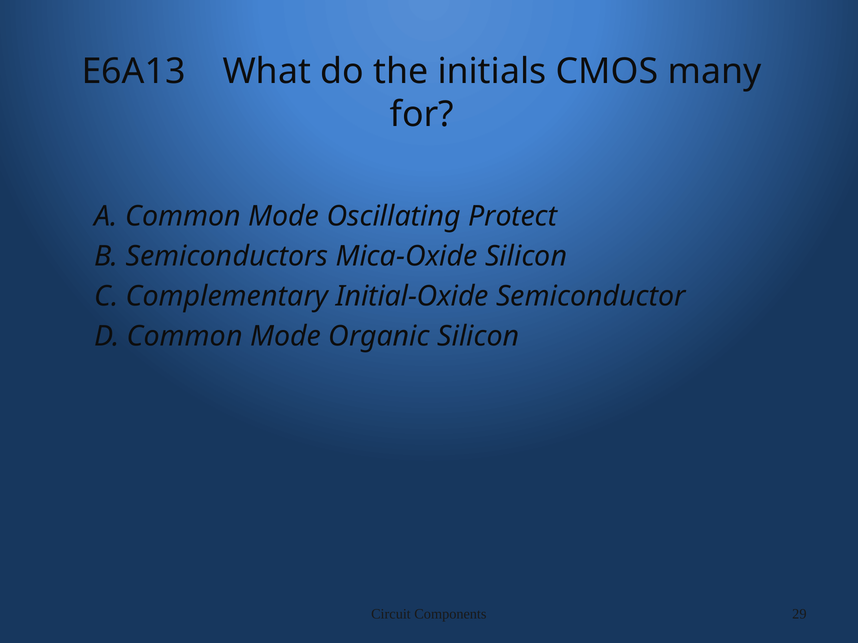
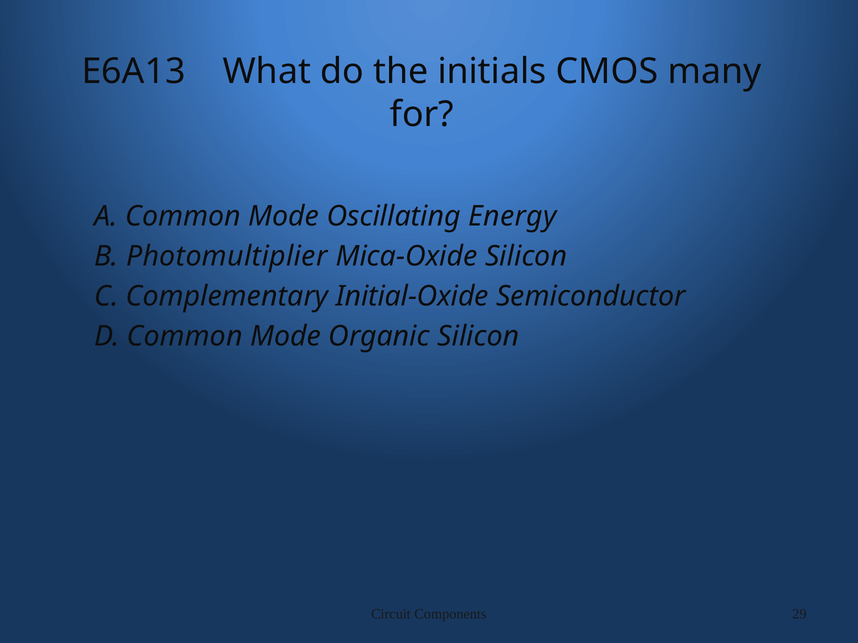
Protect: Protect -> Energy
Semiconductors: Semiconductors -> Photomultiplier
